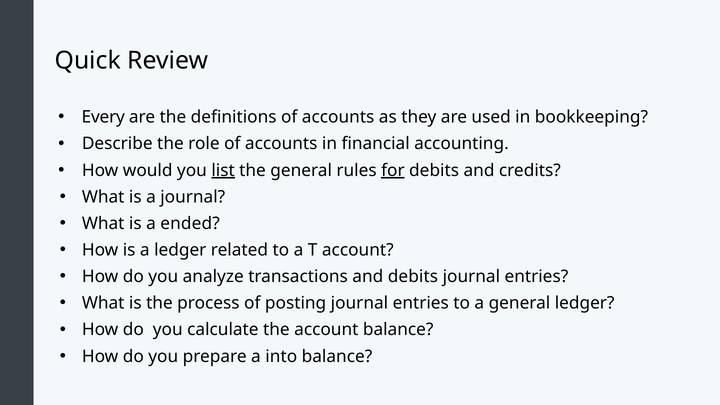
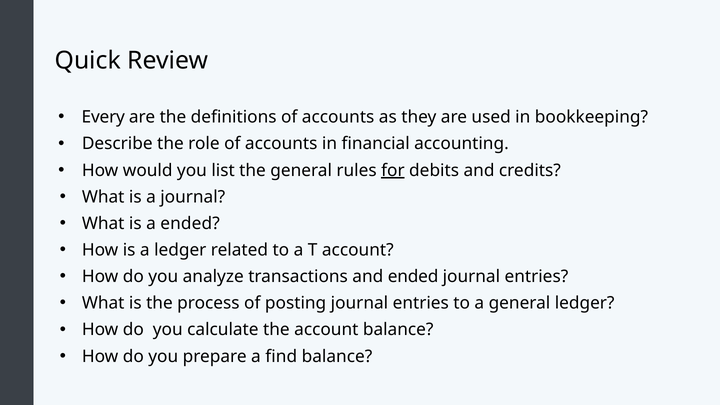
list underline: present -> none
and debits: debits -> ended
into: into -> find
